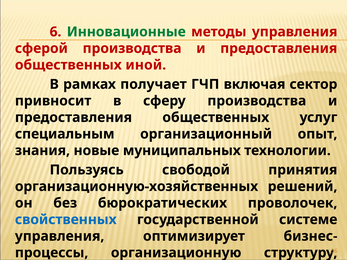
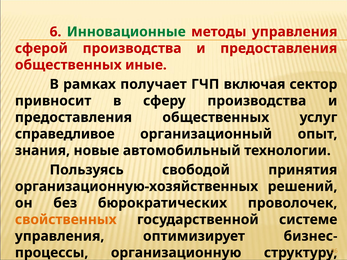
иной: иной -> иные
специальным: специальным -> справедливое
муниципальных: муниципальных -> автомобильный
свойственных colour: blue -> orange
